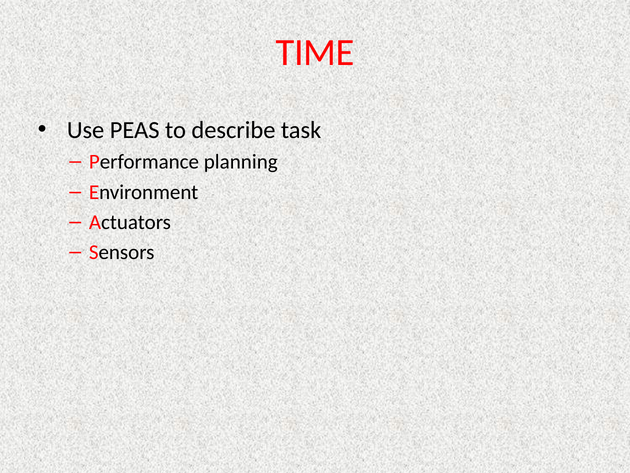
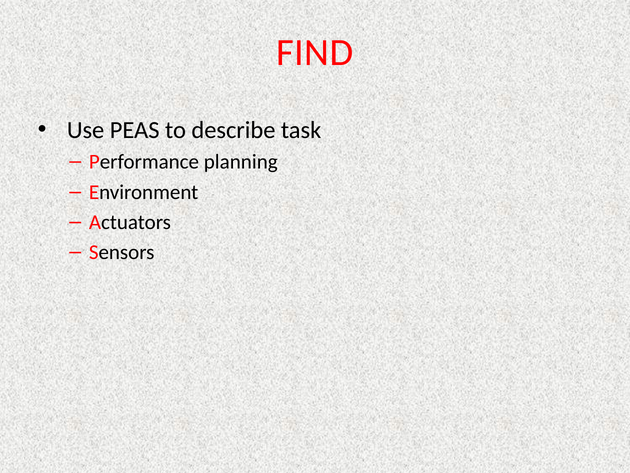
TIME: TIME -> FIND
